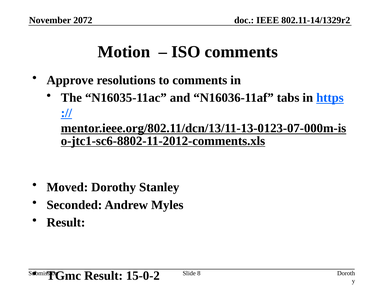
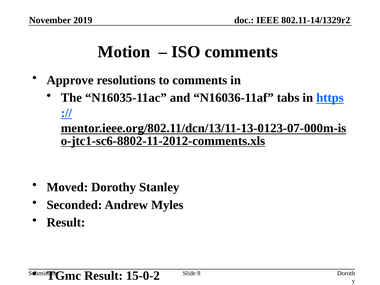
2072: 2072 -> 2019
